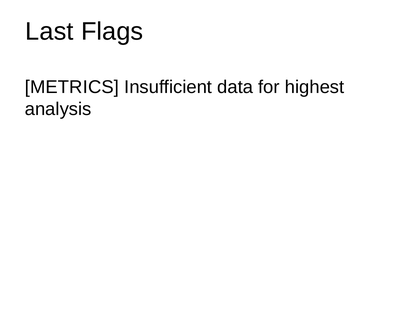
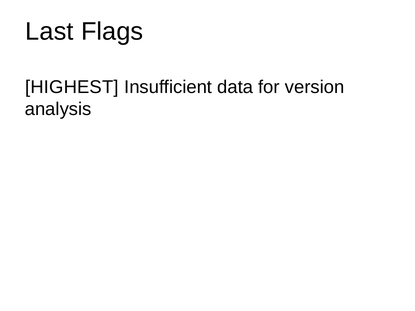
METRICS: METRICS -> HIGHEST
highest: highest -> version
